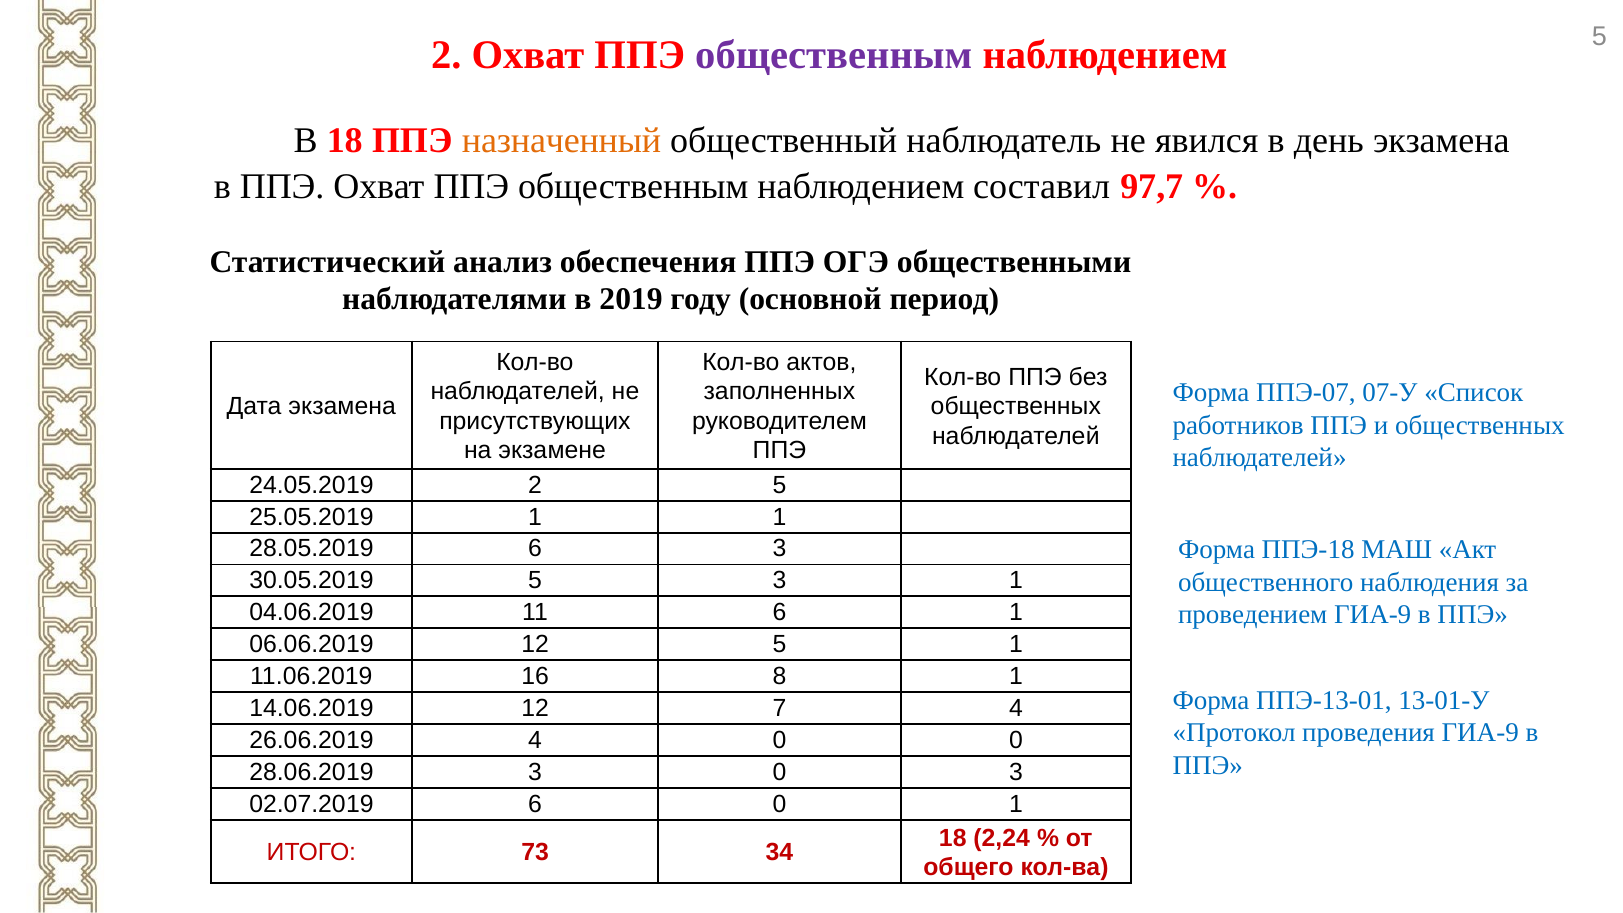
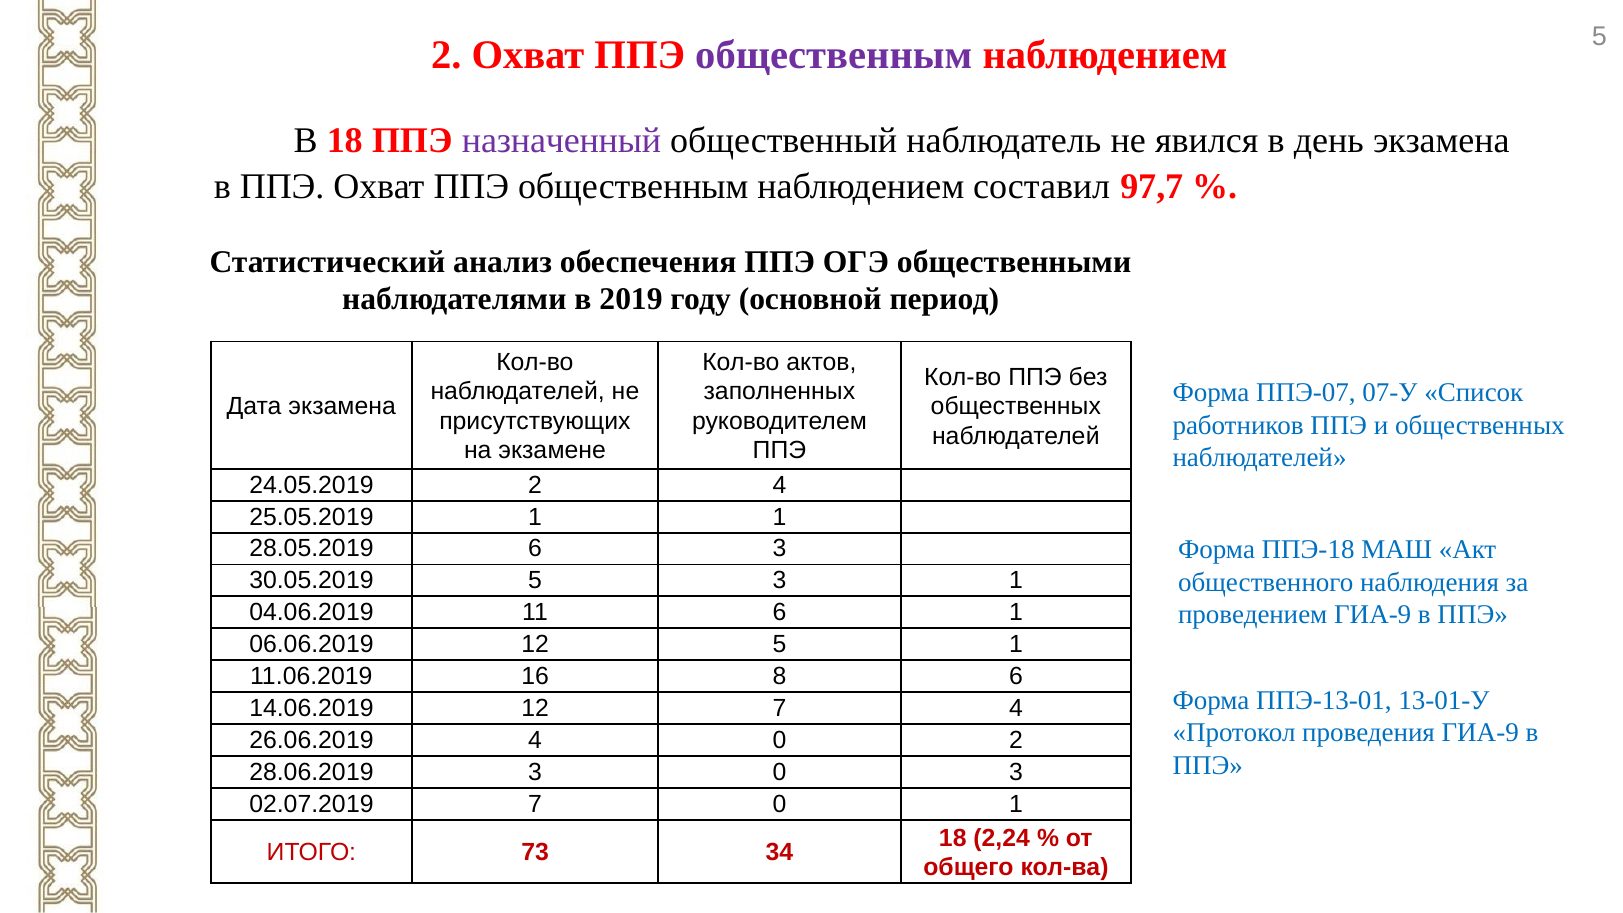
назначенный colour: orange -> purple
2 5: 5 -> 4
8 1: 1 -> 6
0 0: 0 -> 2
02.07.2019 6: 6 -> 7
